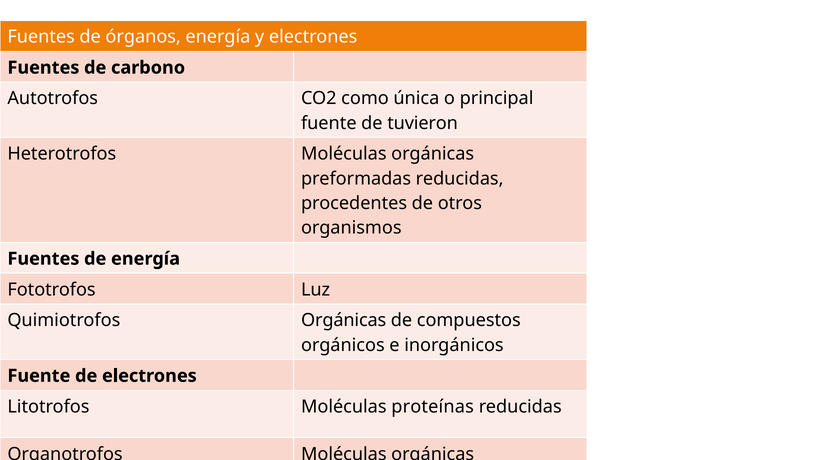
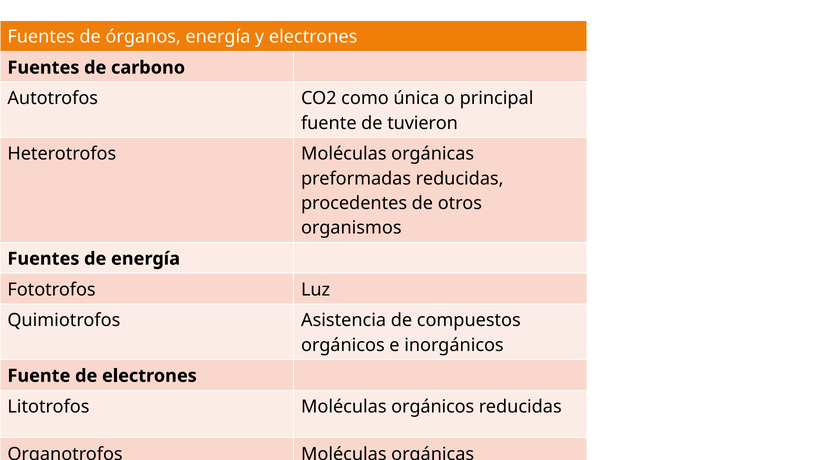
Quimiotrofos Orgánicas: Orgánicas -> Asistencia
Moléculas proteínas: proteínas -> orgánicos
